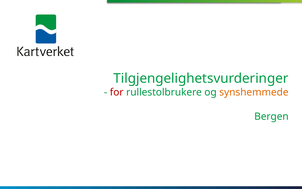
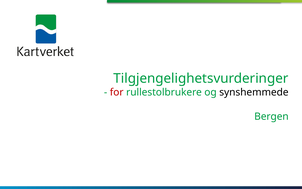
synshemmede colour: orange -> black
